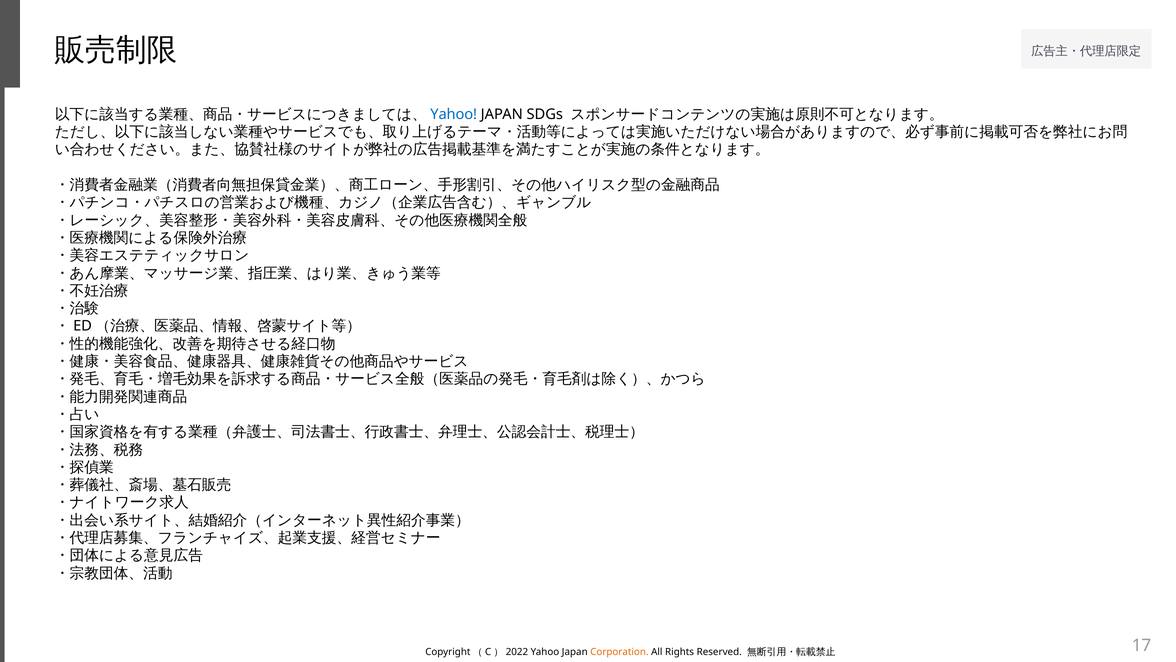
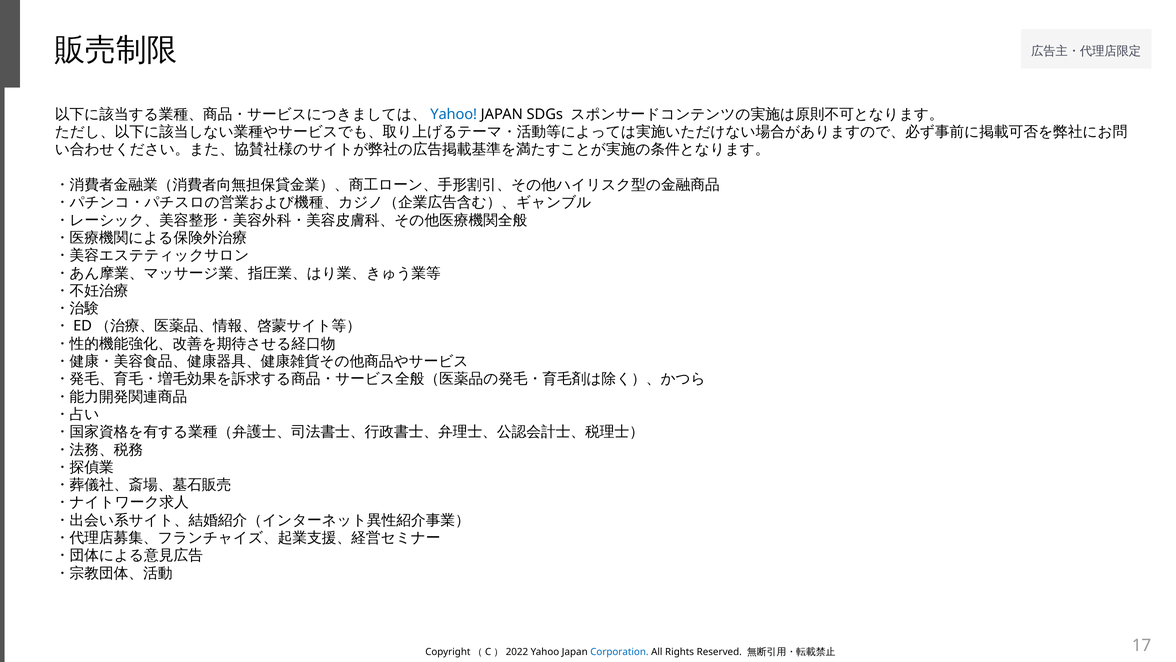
Corporation colour: orange -> blue
